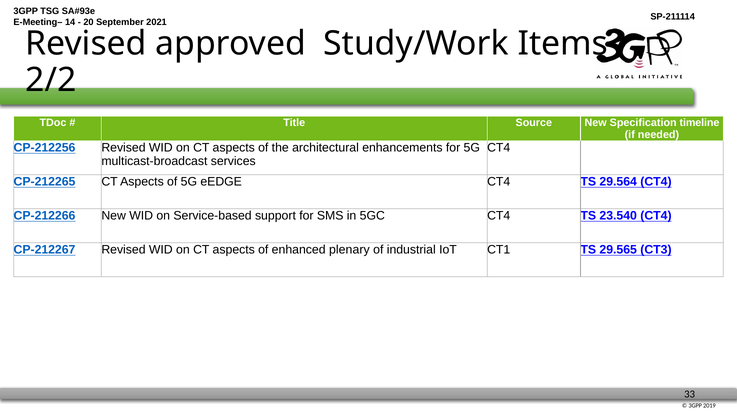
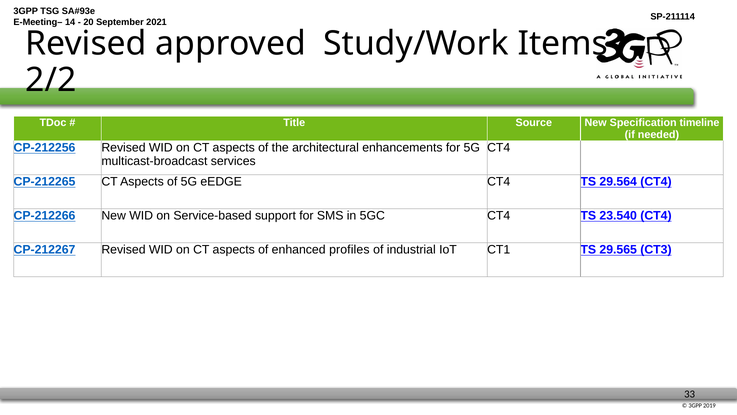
plenary: plenary -> profiles
